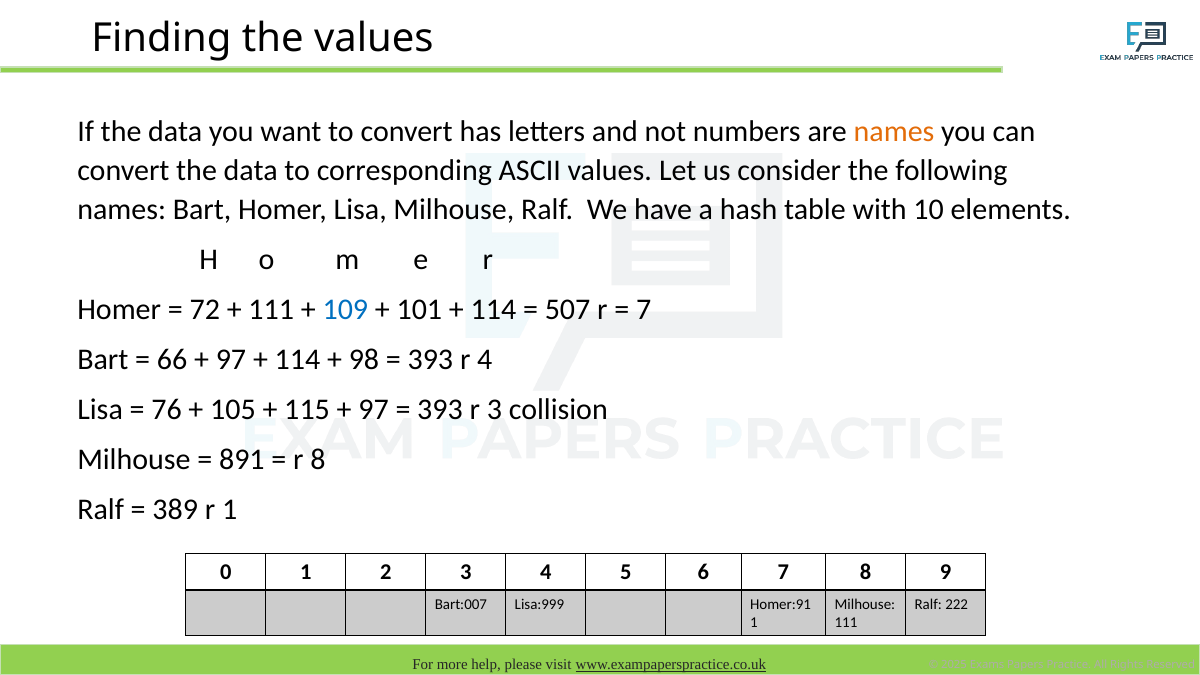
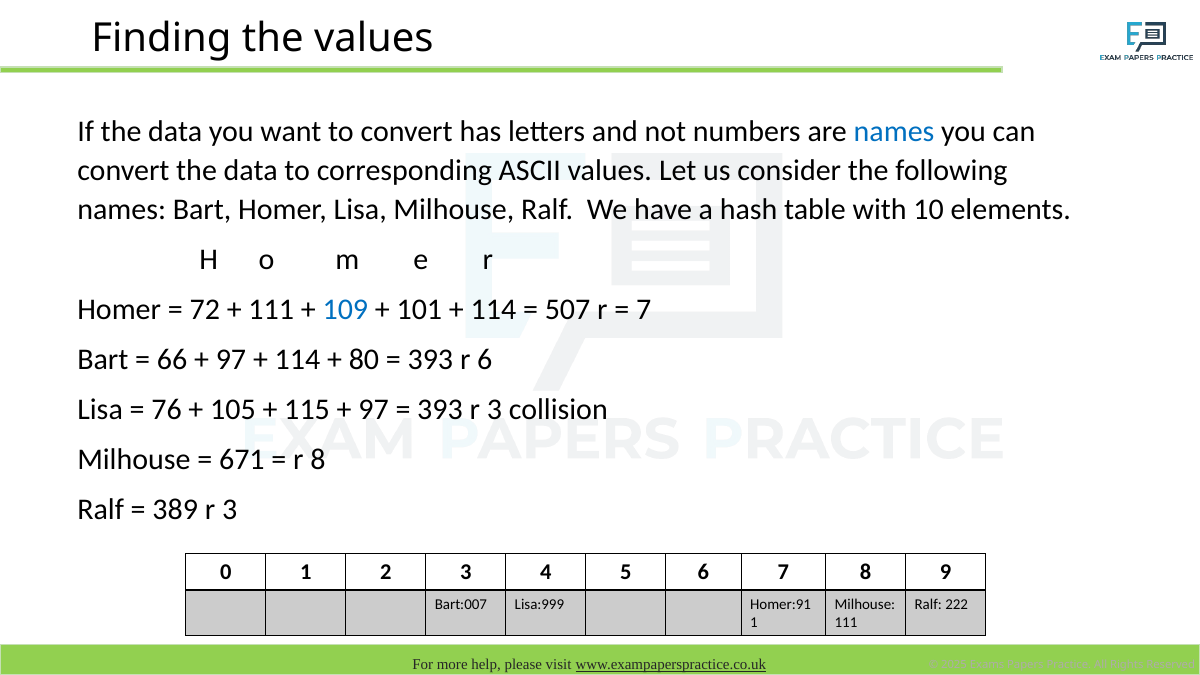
names at (894, 131) colour: orange -> blue
98: 98 -> 80
r 4: 4 -> 6
891: 891 -> 671
389 r 1: 1 -> 3
